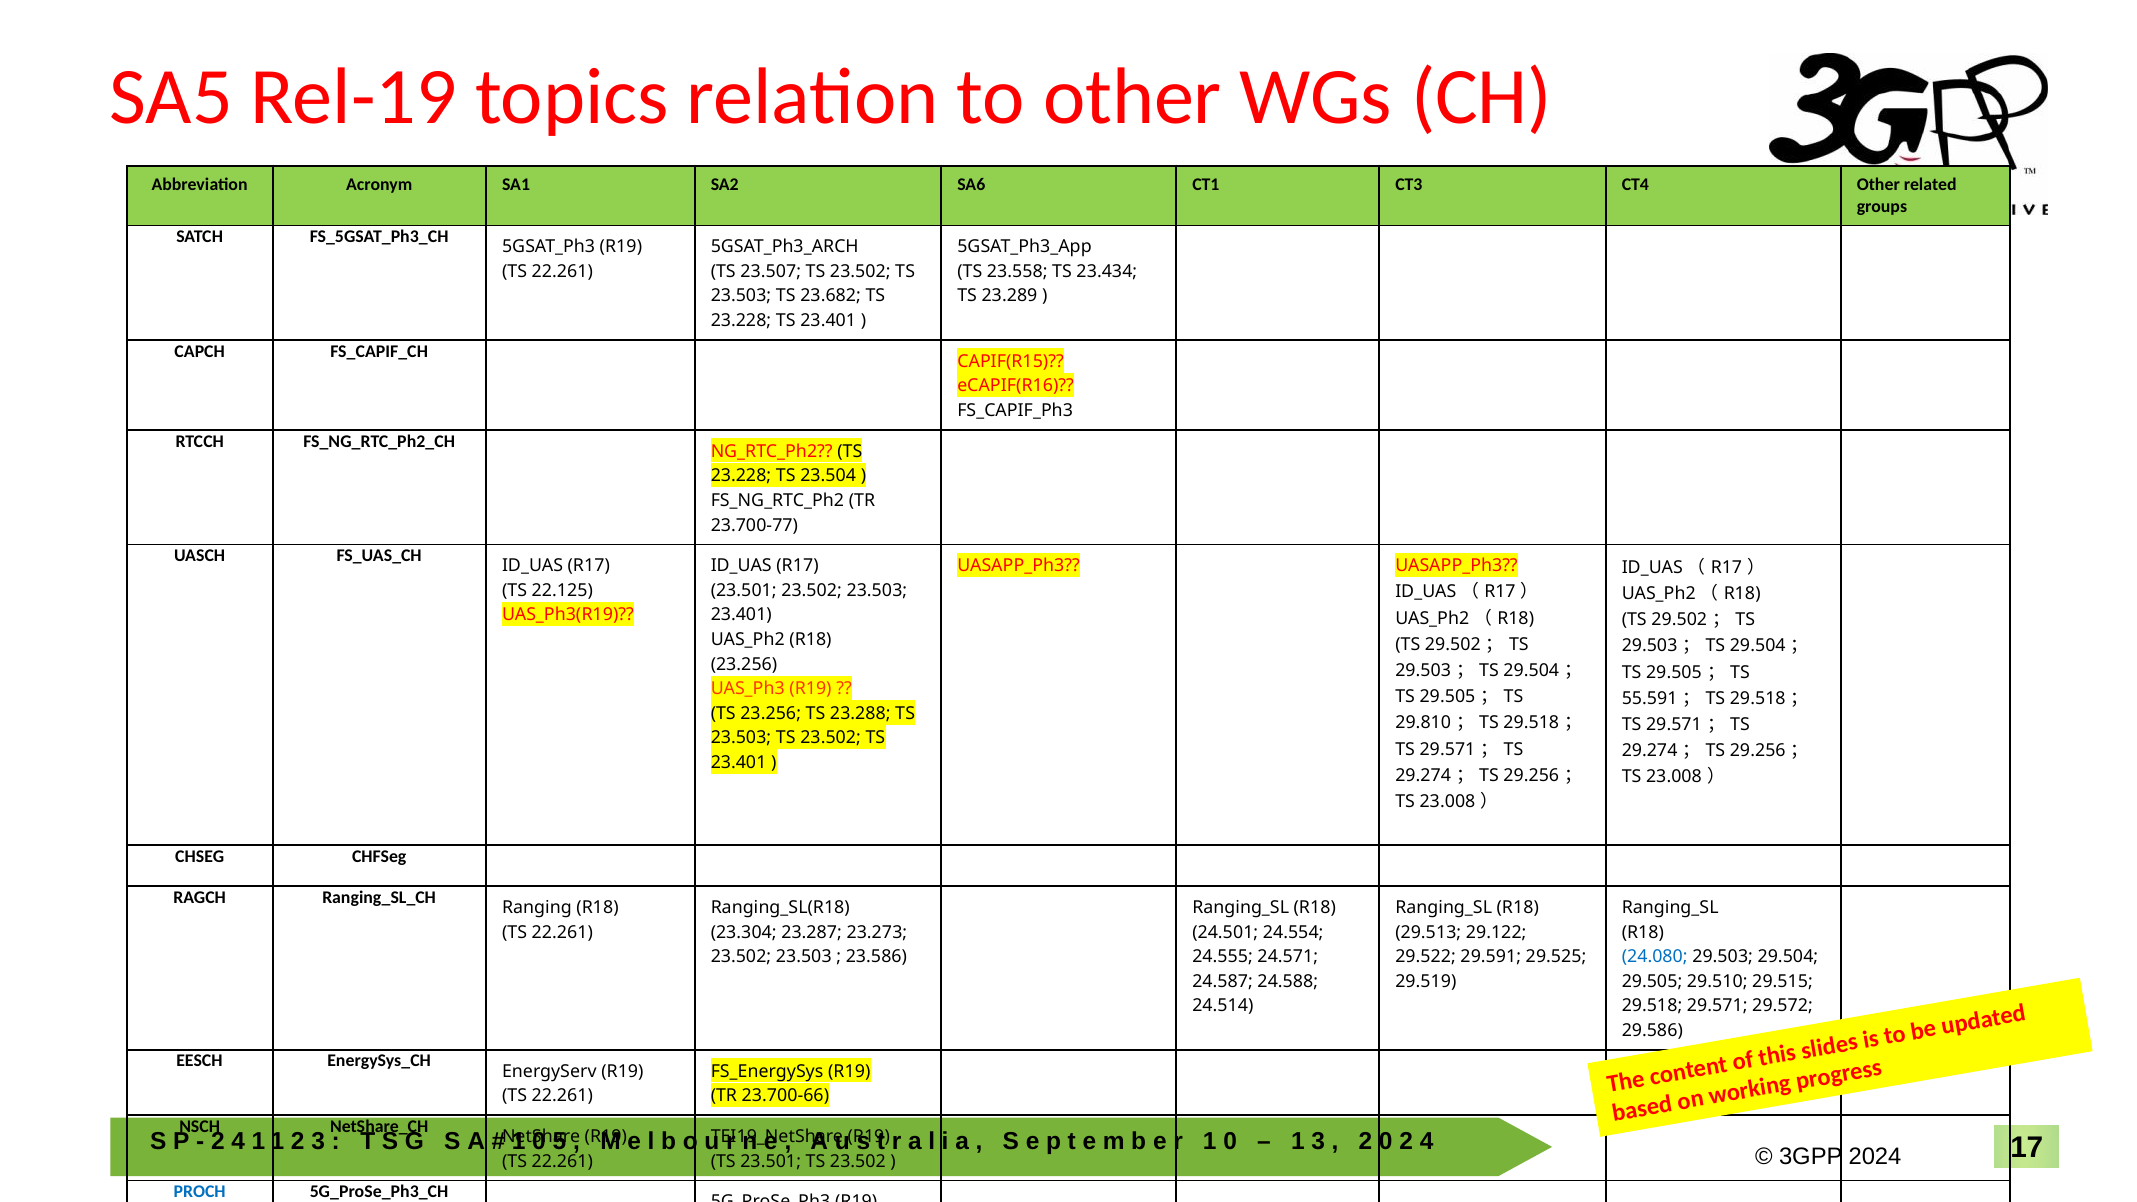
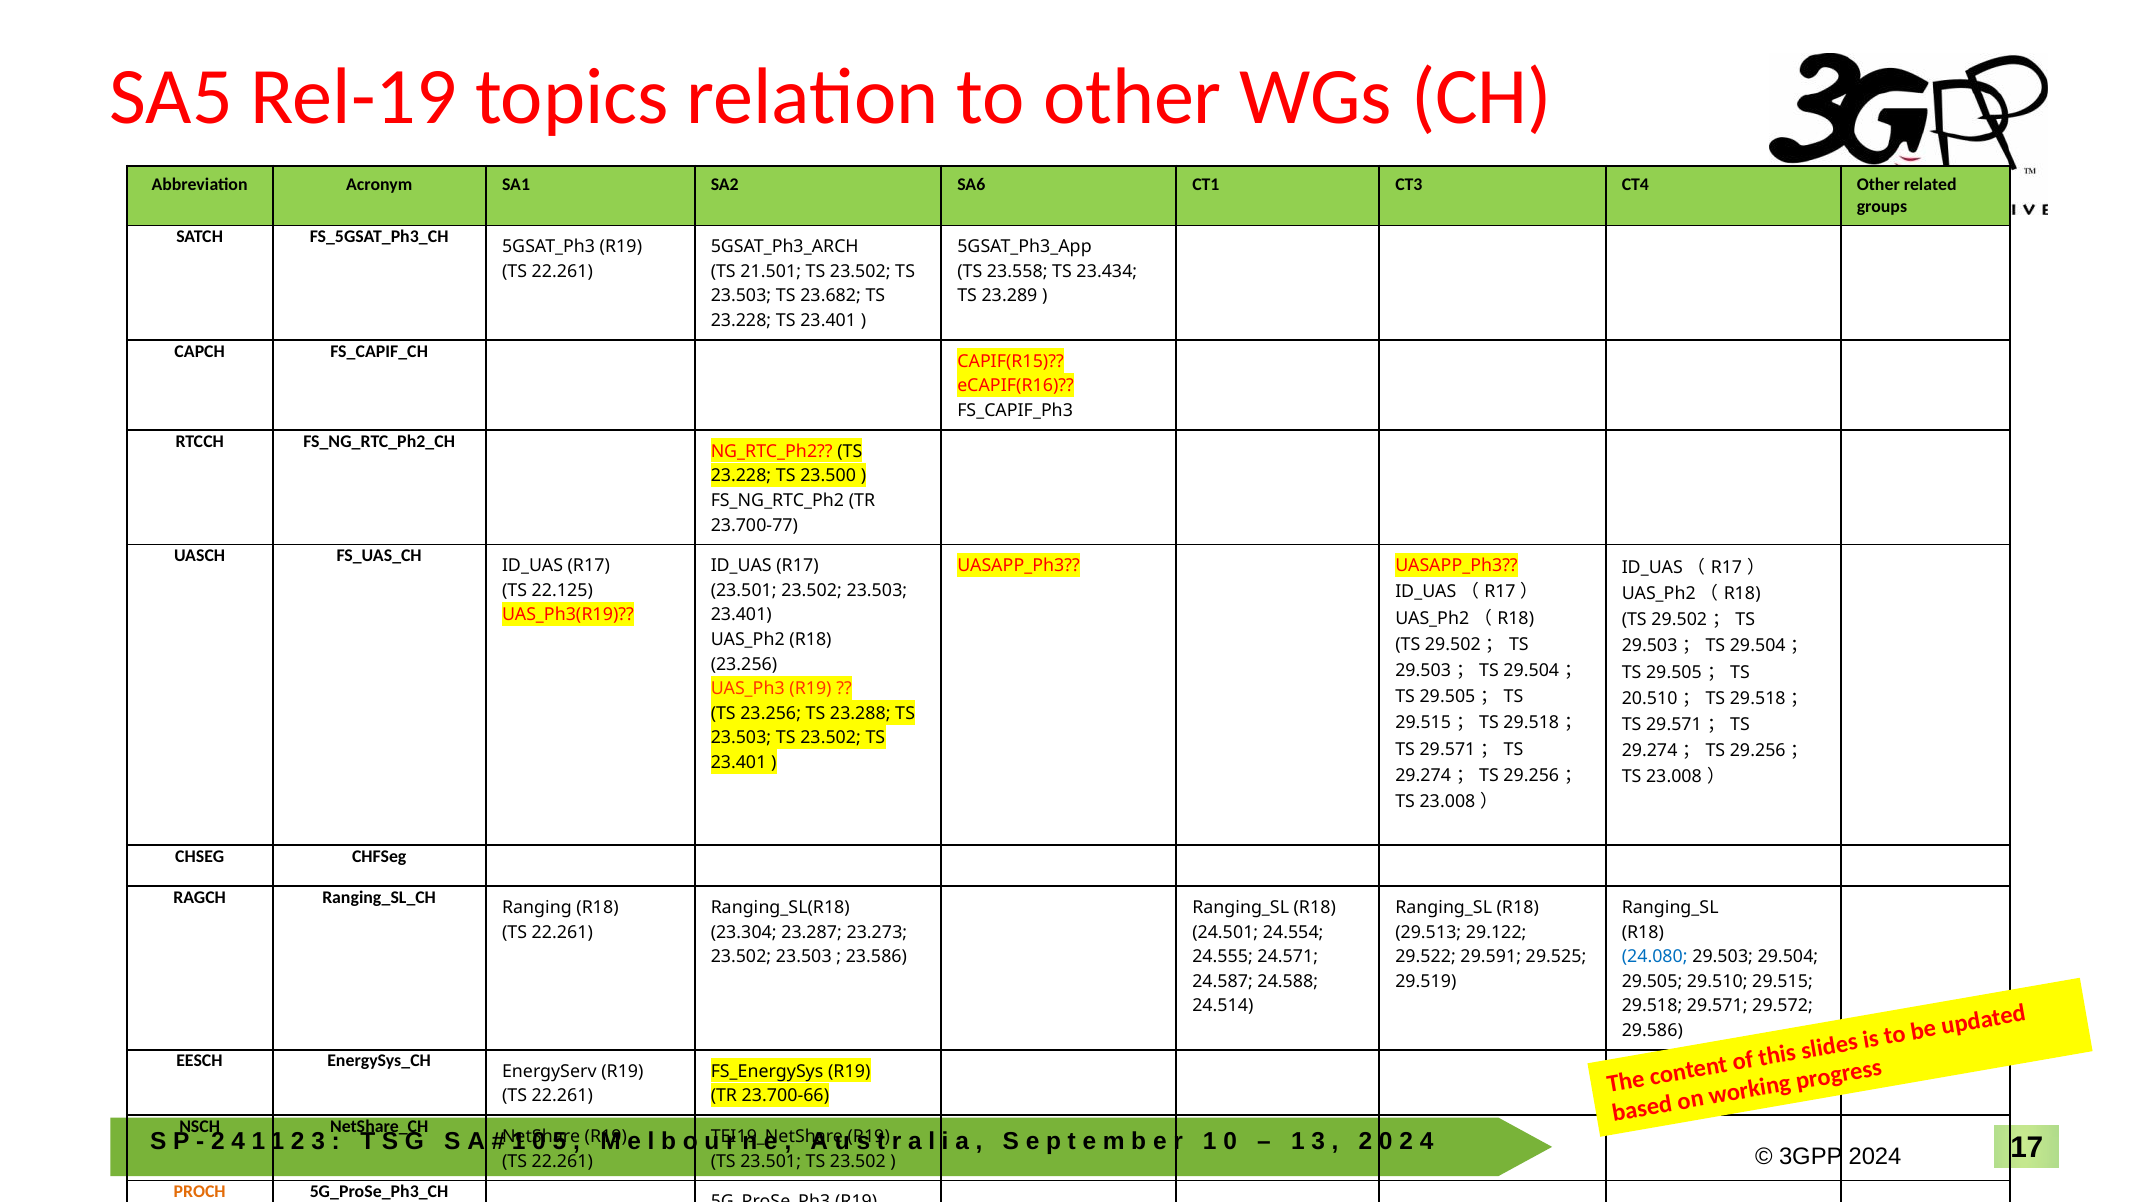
23.507: 23.507 -> 21.501
23.504: 23.504 -> 23.500
55.591: 55.591 -> 20.510
29.810 at (1423, 723): 29.810 -> 29.515
PROCH colour: blue -> orange
